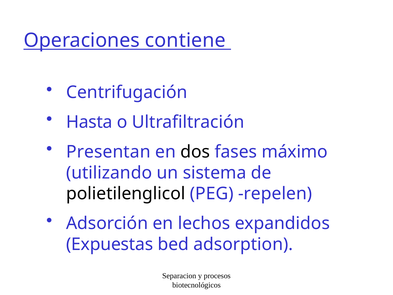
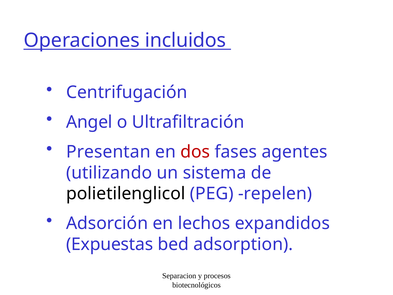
contiene: contiene -> incluidos
Hasta: Hasta -> Angel
dos colour: black -> red
máximo: máximo -> agentes
